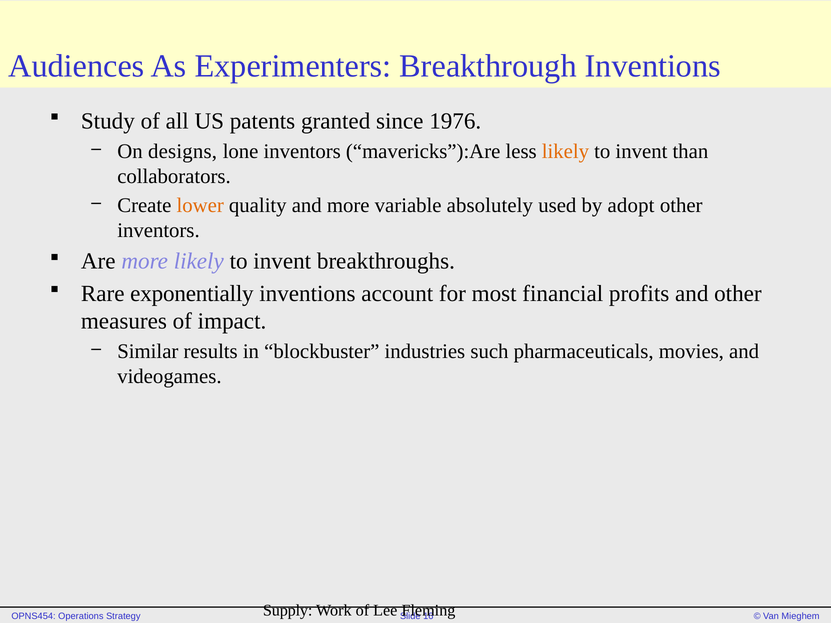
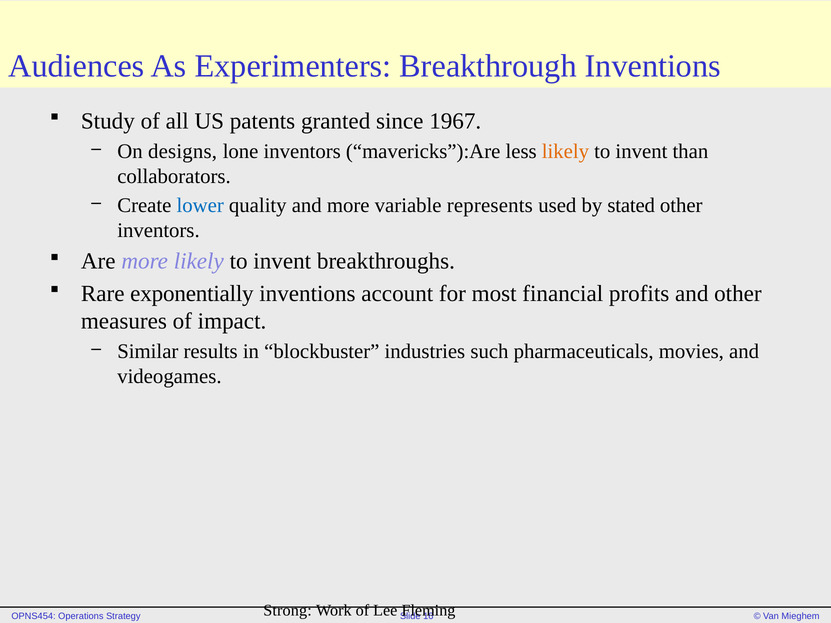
1976: 1976 -> 1967
lower colour: orange -> blue
absolutely: absolutely -> represents
adopt: adopt -> stated
Supply: Supply -> Strong
